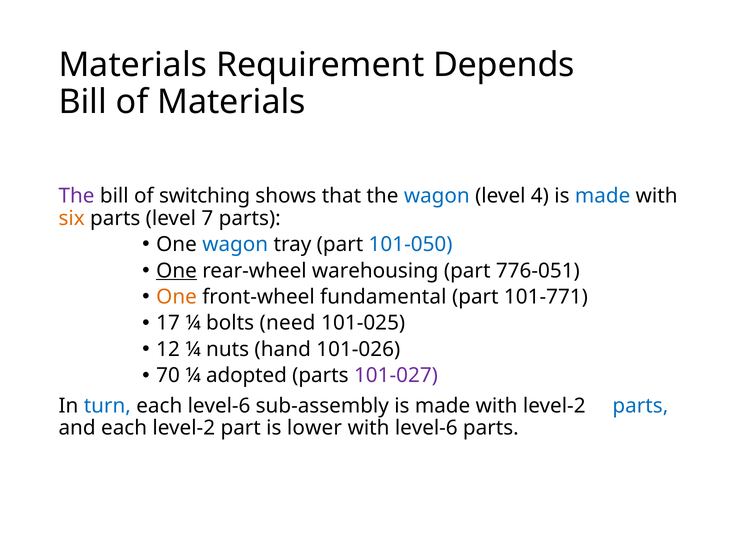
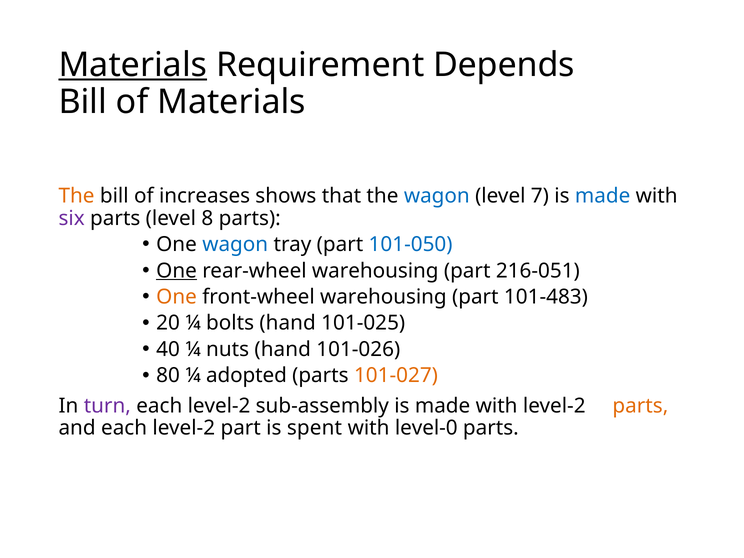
Materials at (133, 65) underline: none -> present
The at (77, 196) colour: purple -> orange
switching: switching -> increases
4: 4 -> 7
six colour: orange -> purple
7: 7 -> 8
776-051: 776-051 -> 216-051
front-wheel fundamental: fundamental -> warehousing
101-771: 101-771 -> 101-483
17: 17 -> 20
bolts need: need -> hand
12: 12 -> 40
70: 70 -> 80
101-027 colour: purple -> orange
turn colour: blue -> purple
level-6 at (219, 406): level-6 -> level-2
parts at (640, 406) colour: blue -> orange
lower: lower -> spent
with level-6: level-6 -> level-0
